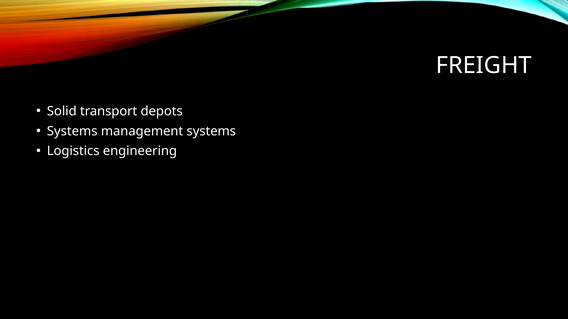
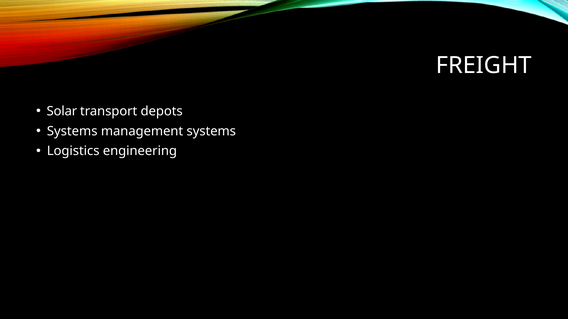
Solid: Solid -> Solar
